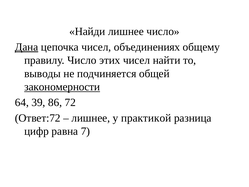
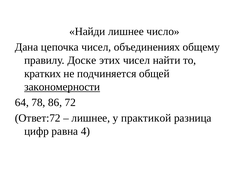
Дана underline: present -> none
правилу Число: Число -> Доске
выводы: выводы -> кратких
39: 39 -> 78
7: 7 -> 4
